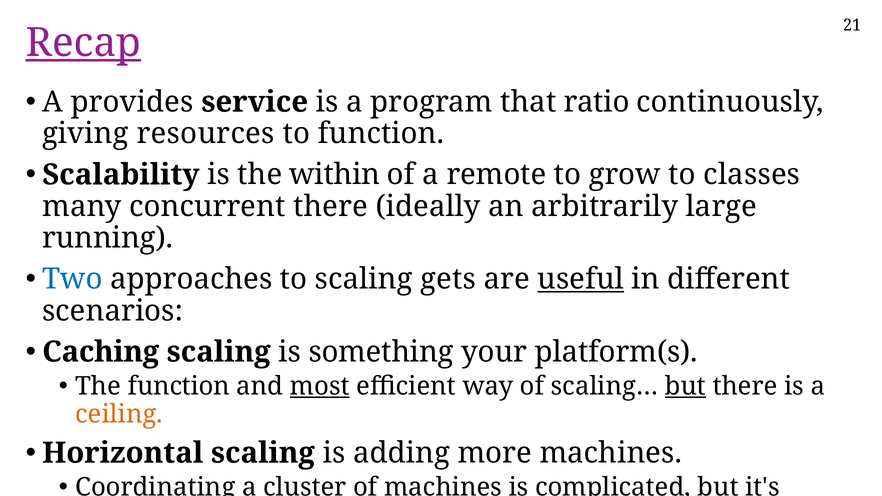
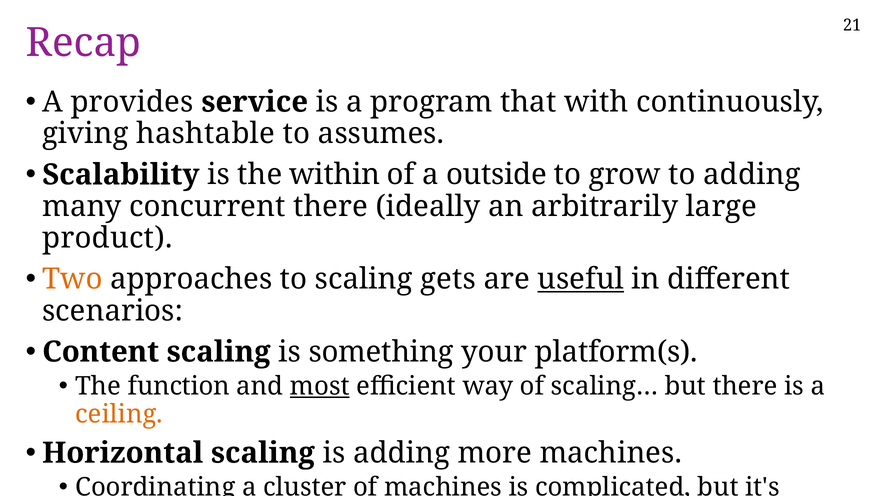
Recap underline: present -> none
ratio: ratio -> with
resources: resources -> hashtable
to function: function -> assumes
remote: remote -> outside
to classes: classes -> adding
running: running -> product
Two colour: blue -> orange
Caching: Caching -> Content
but at (685, 386) underline: present -> none
